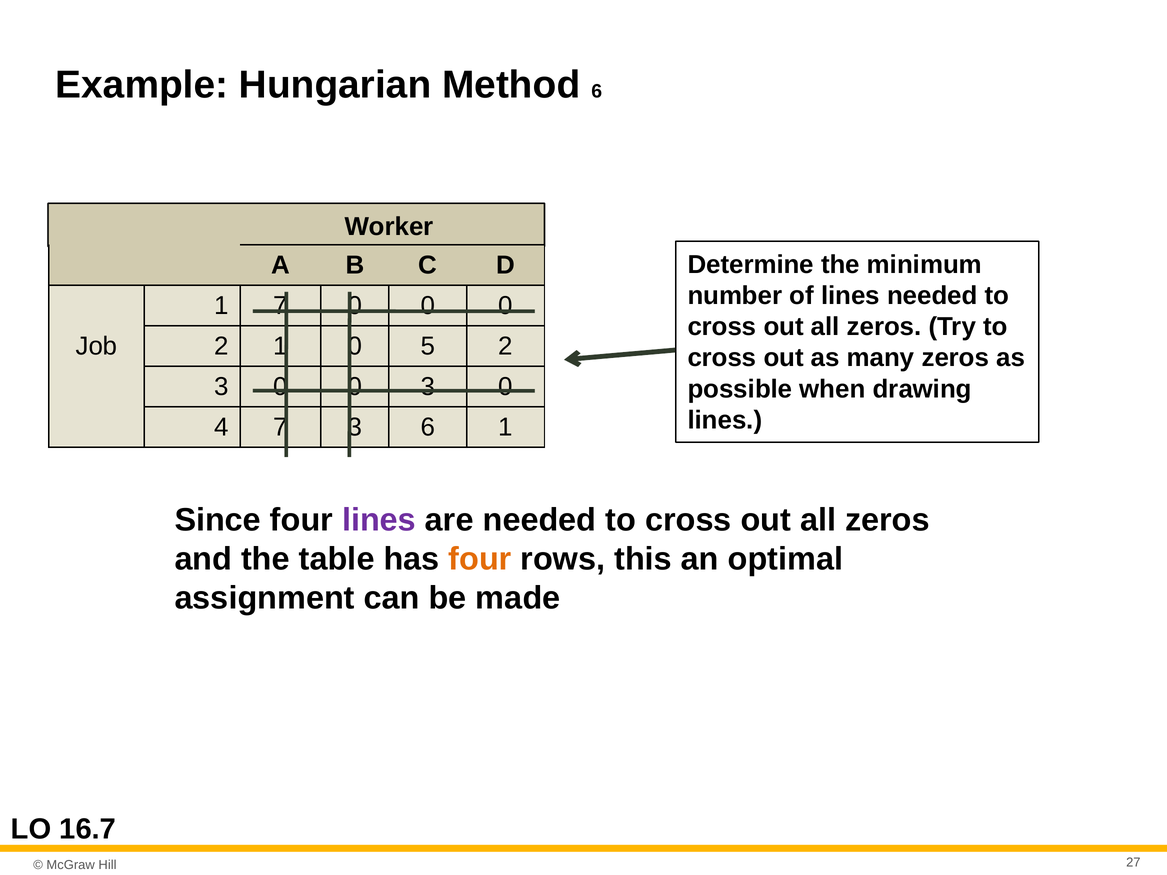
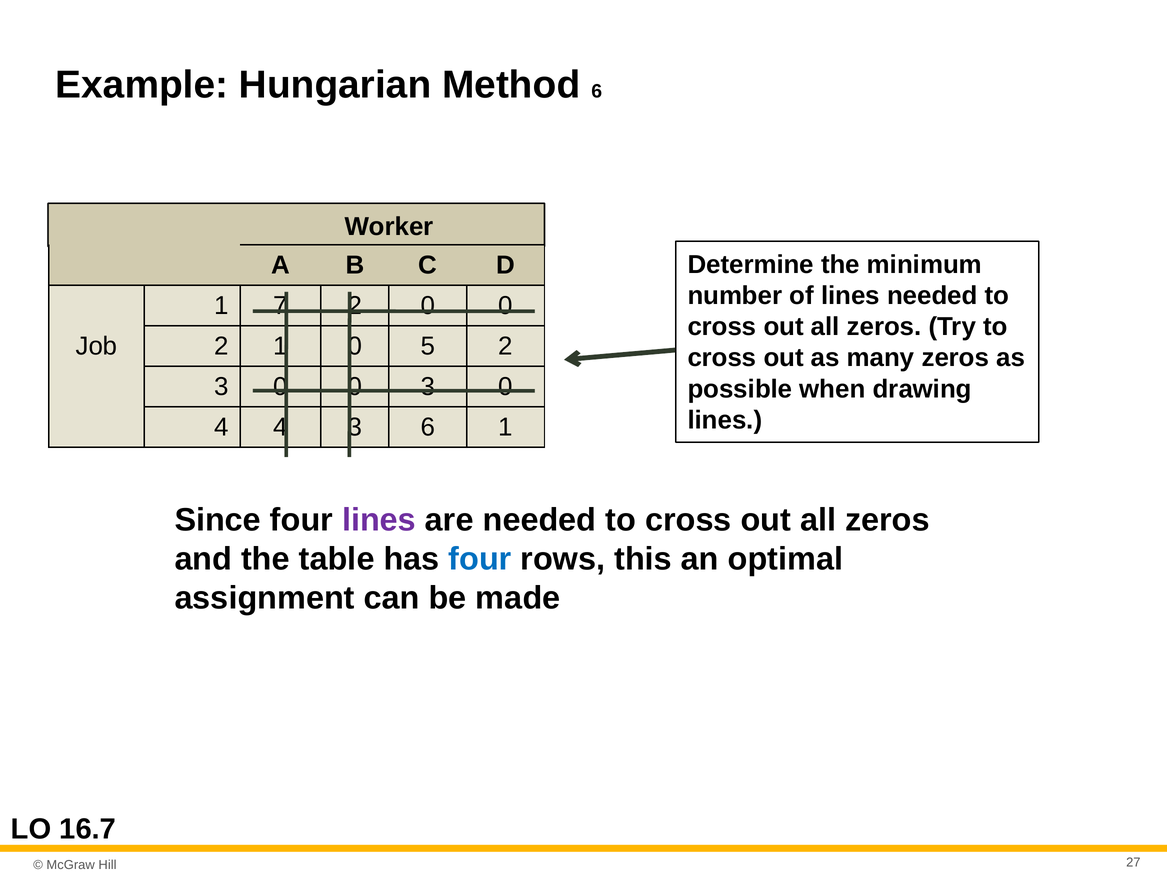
7 0: 0 -> 2
4 7: 7 -> 4
four at (480, 559) colour: orange -> blue
